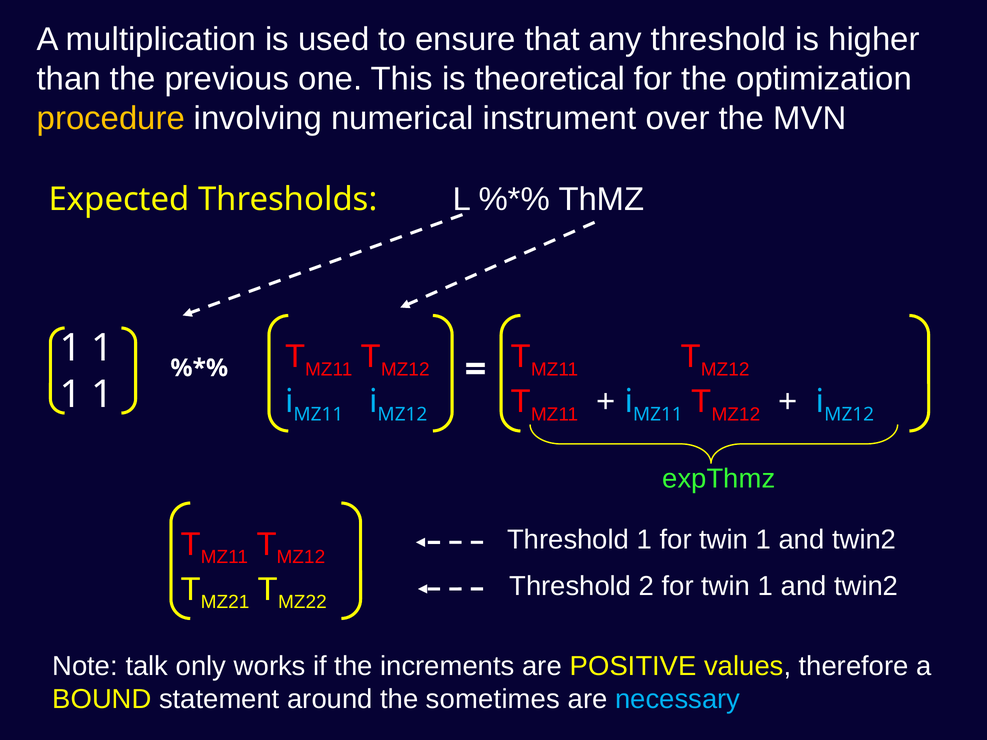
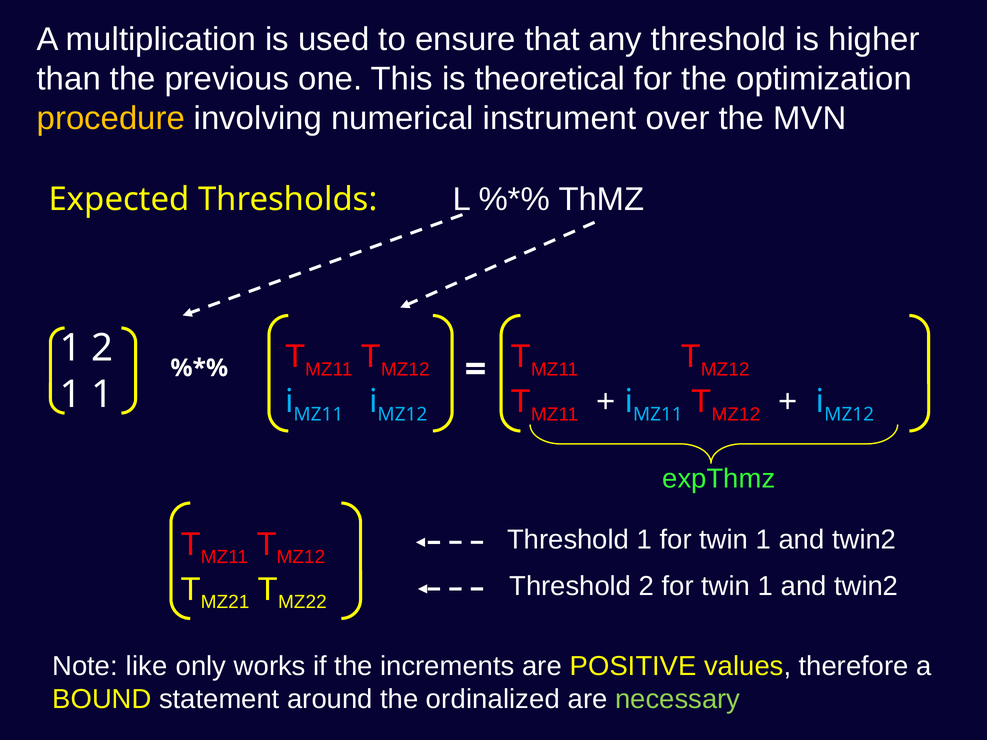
1 at (102, 348): 1 -> 2
talk: talk -> like
sometimes: sometimes -> ordinalized
necessary colour: light blue -> light green
